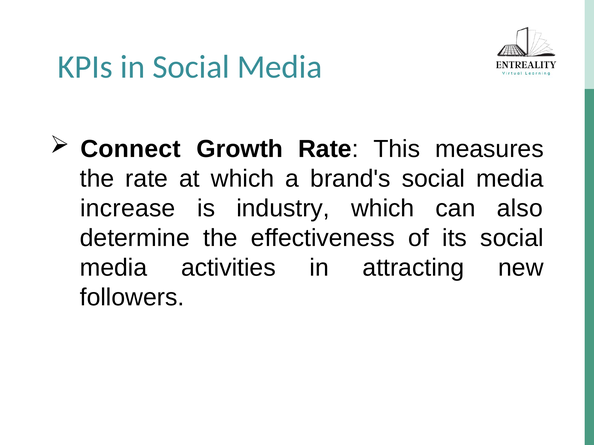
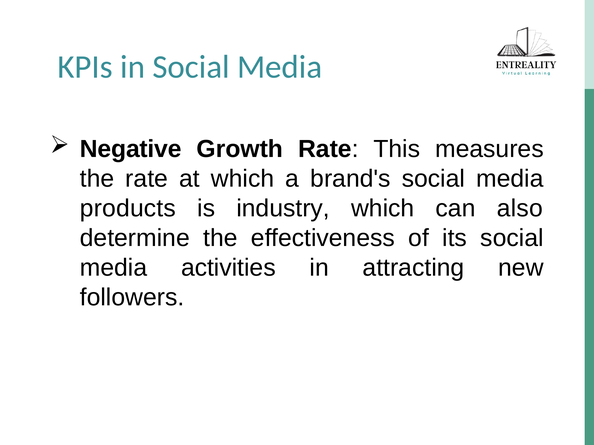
Connect: Connect -> Negative
increase: increase -> products
